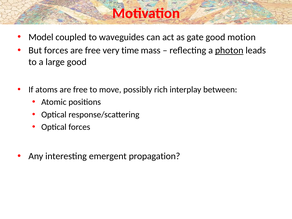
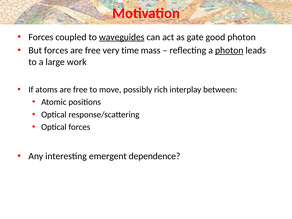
Model at (41, 37): Model -> Forces
waveguides underline: none -> present
good motion: motion -> photon
large good: good -> work
propagation: propagation -> dependence
